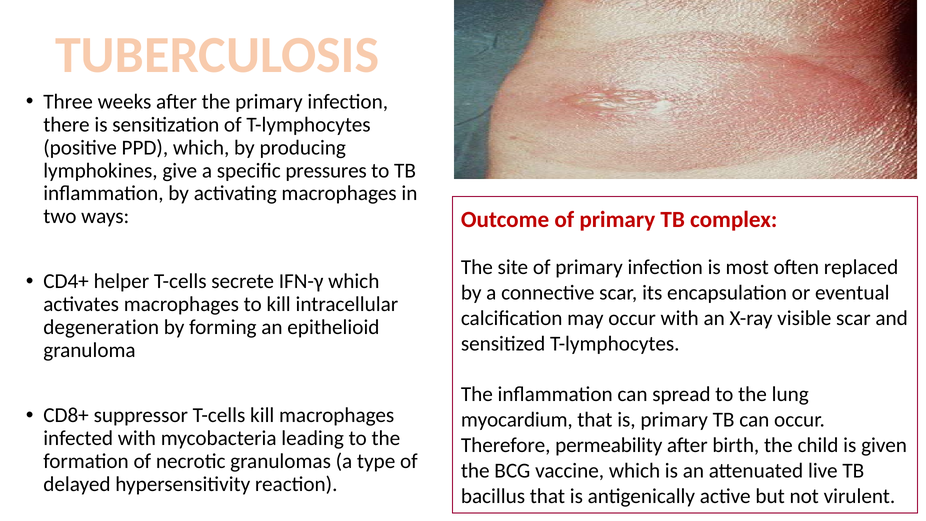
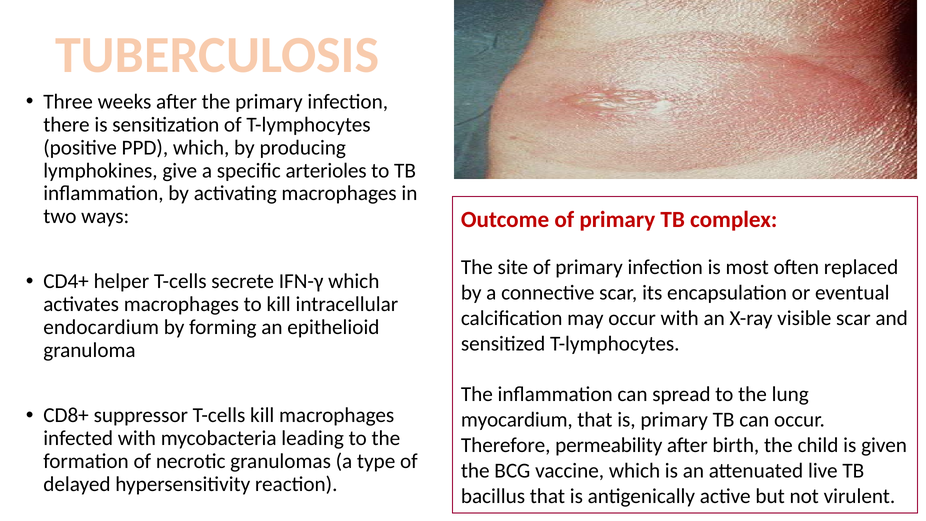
pressures: pressures -> arterioles
degeneration: degeneration -> endocardium
